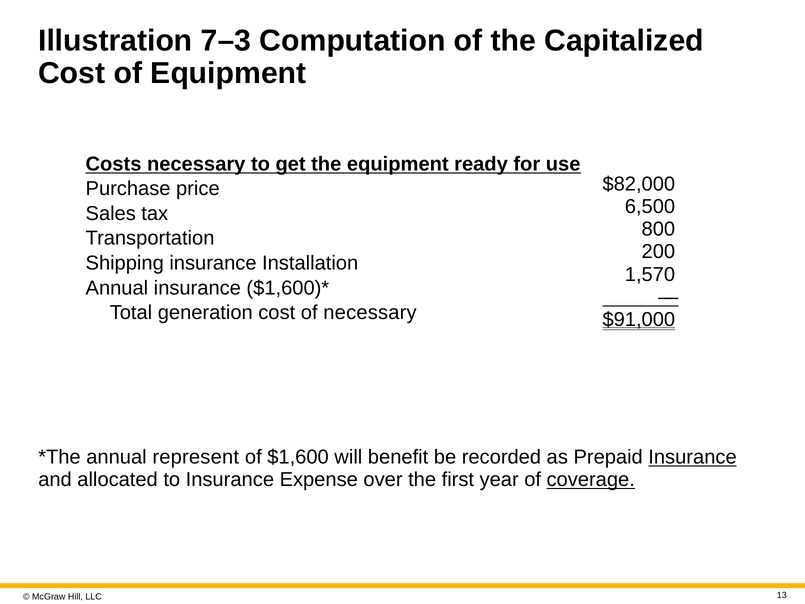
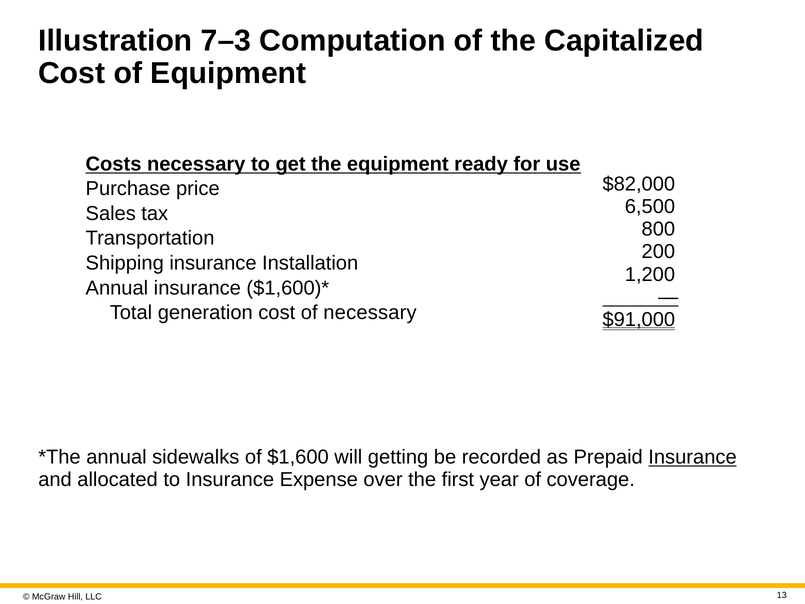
1,570: 1,570 -> 1,200
represent: represent -> sidewalks
benefit: benefit -> getting
coverage underline: present -> none
